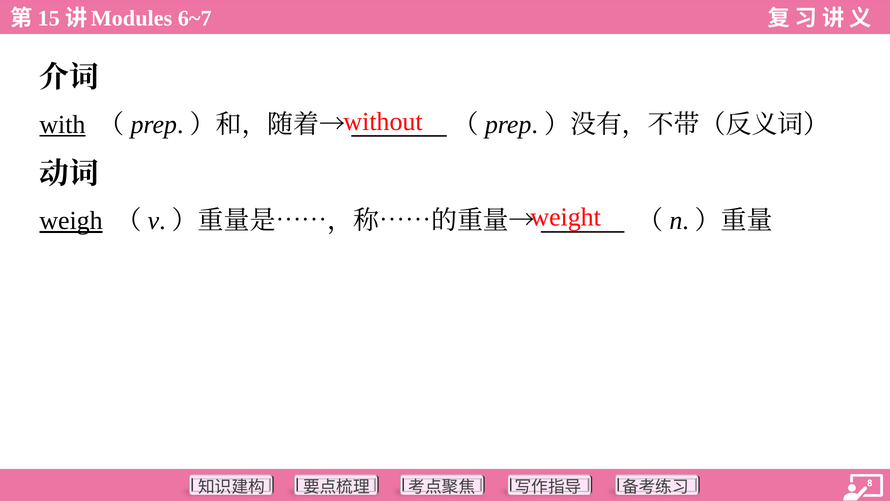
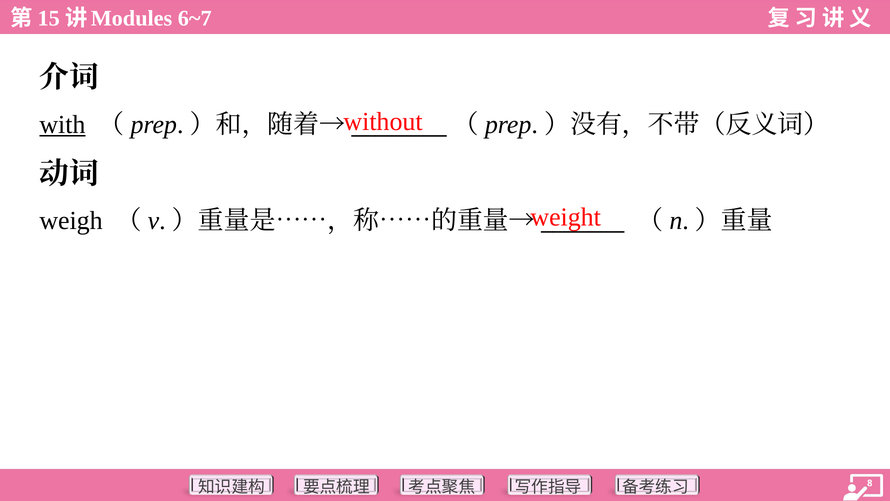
weigh underline: present -> none
